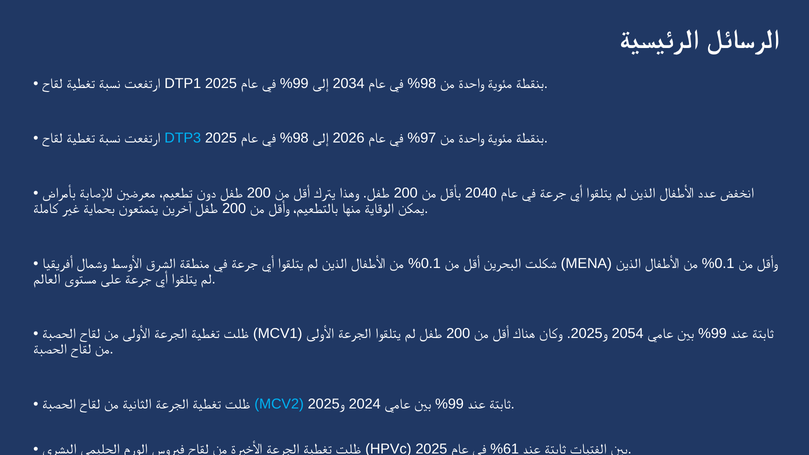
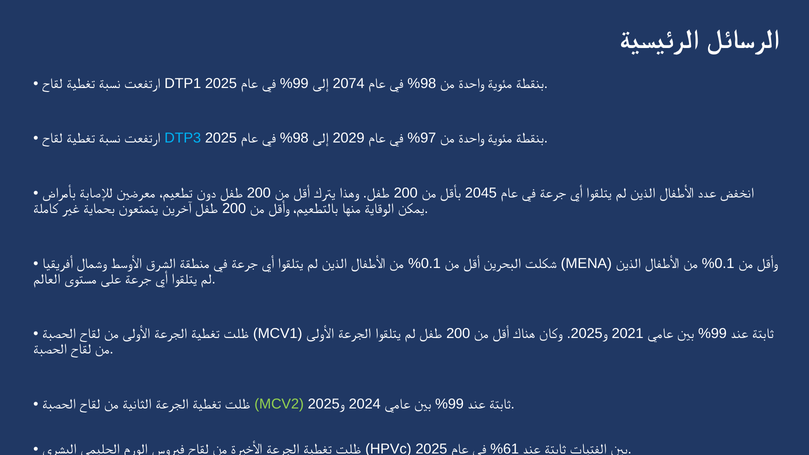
2034: 2034 -> 2074
2026: 2026 -> 2029
2040: 2040 -> 2045
2054: 2054 -> 2021
MCV2 colour: light blue -> light green
